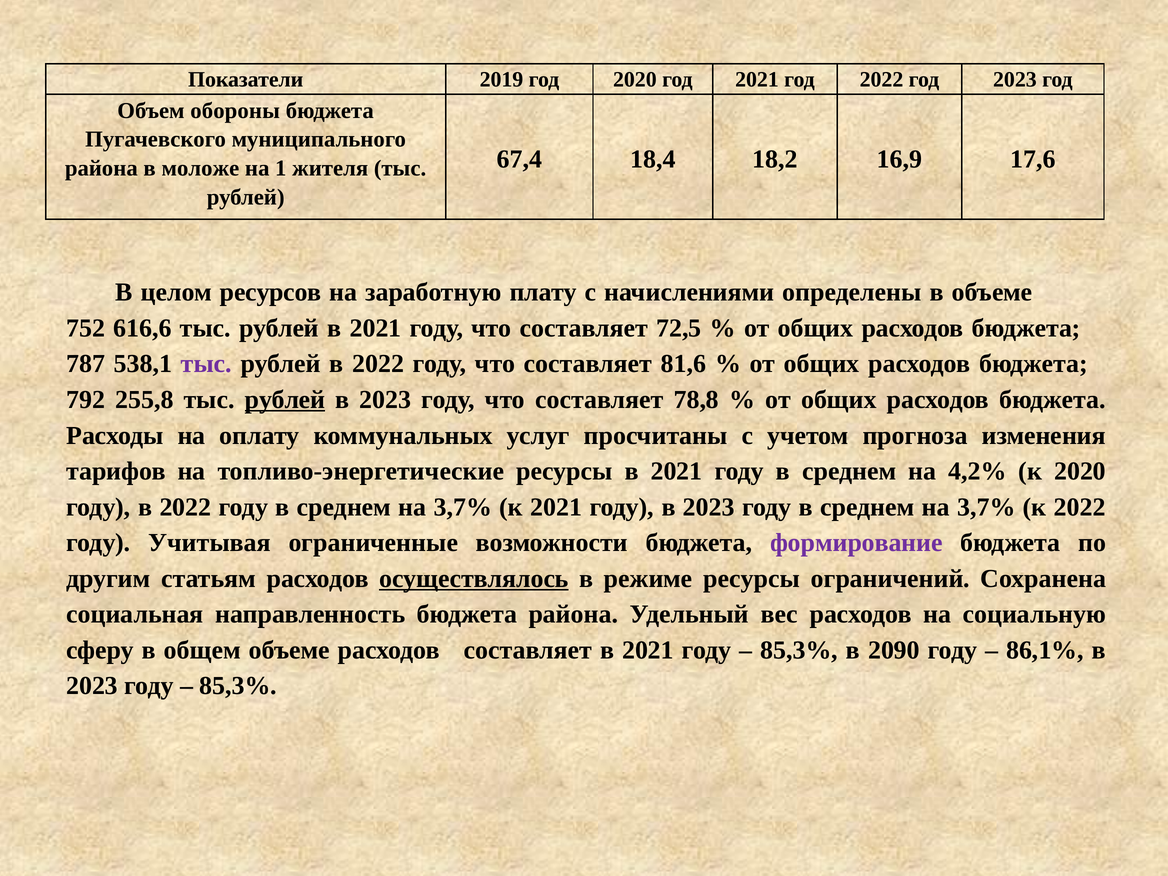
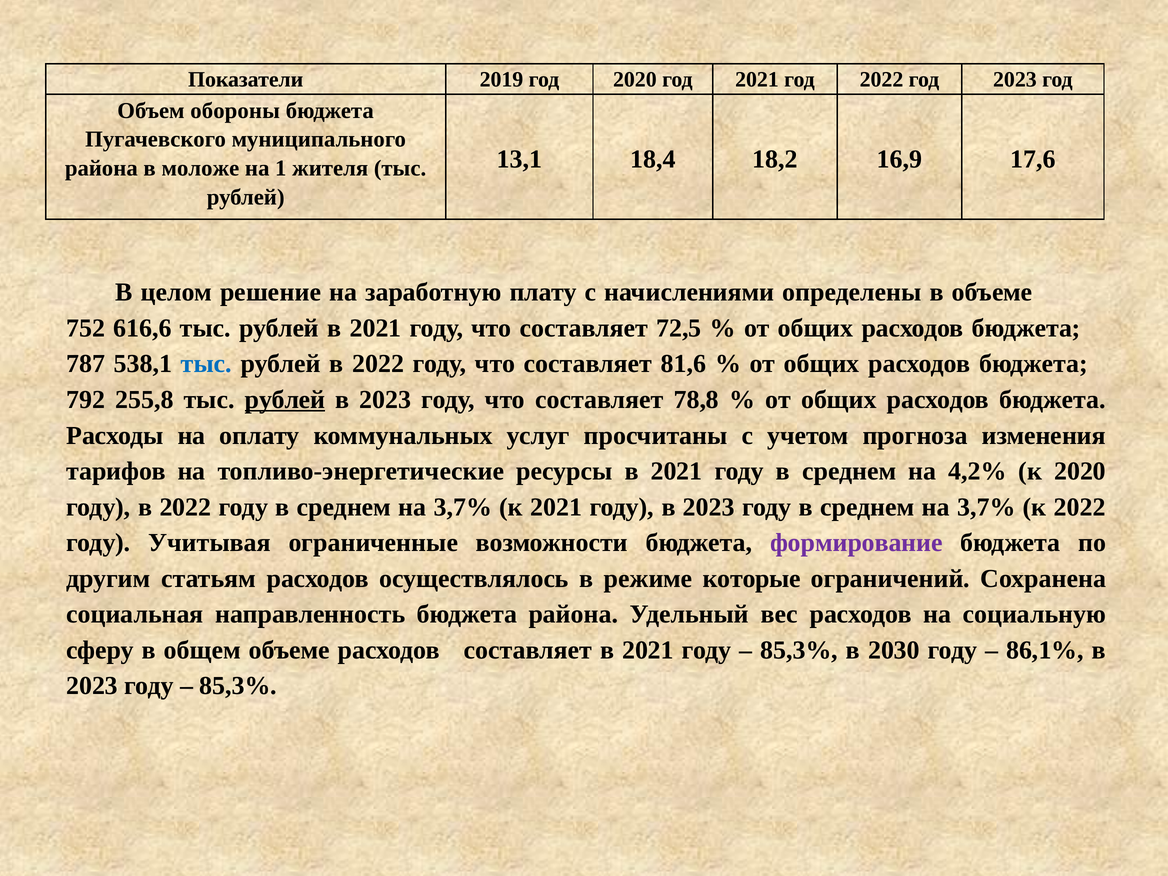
67,4: 67,4 -> 13,1
ресурсов: ресурсов -> решение
тыс at (206, 364) colour: purple -> blue
осуществлялось underline: present -> none
режиме ресурсы: ресурсы -> которые
2090: 2090 -> 2030
